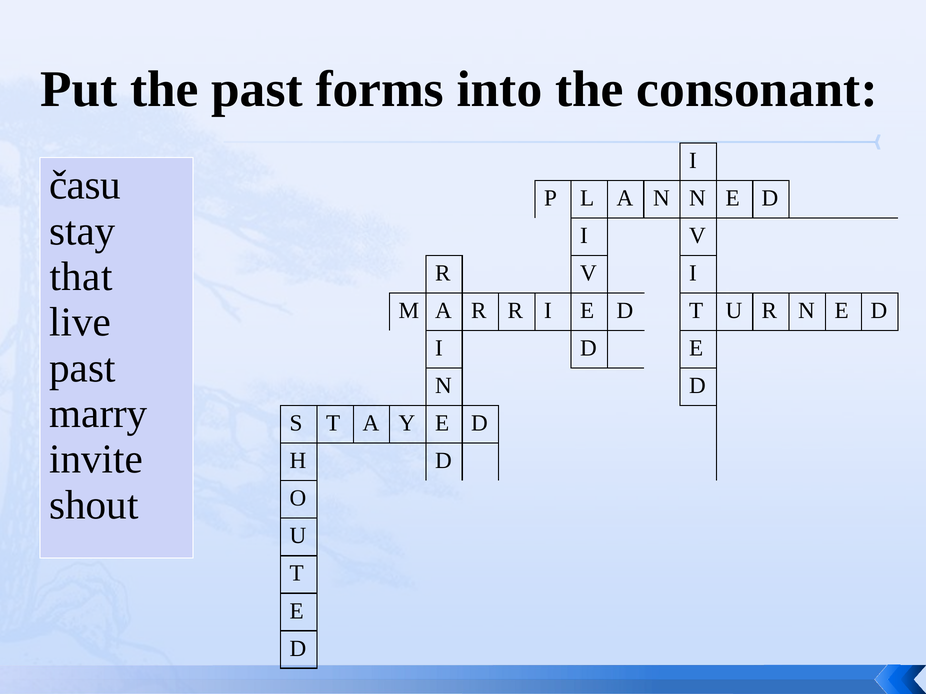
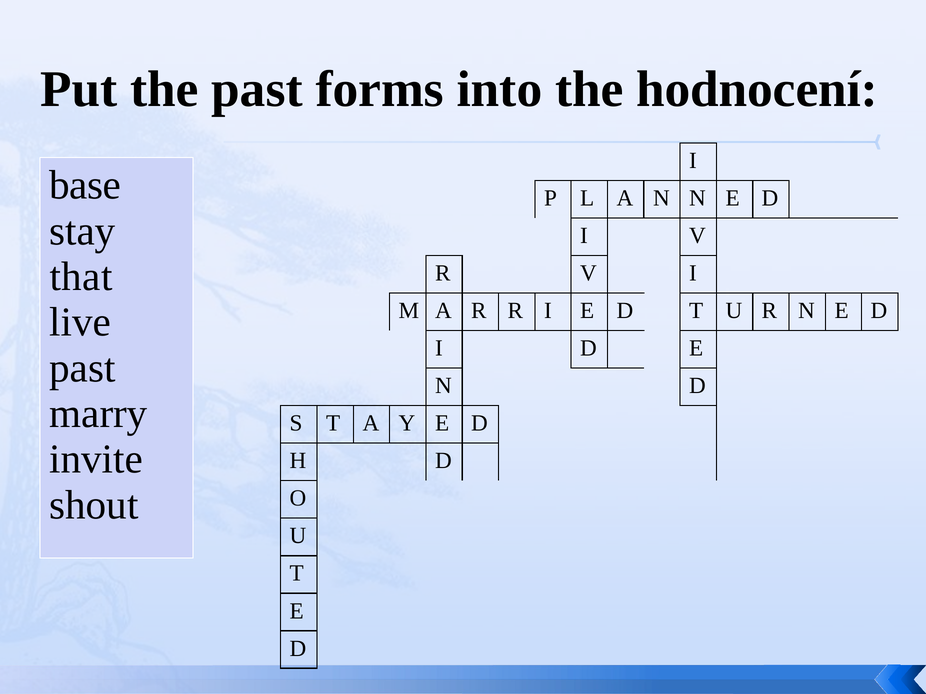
consonant: consonant -> hodnocení
času: času -> base
